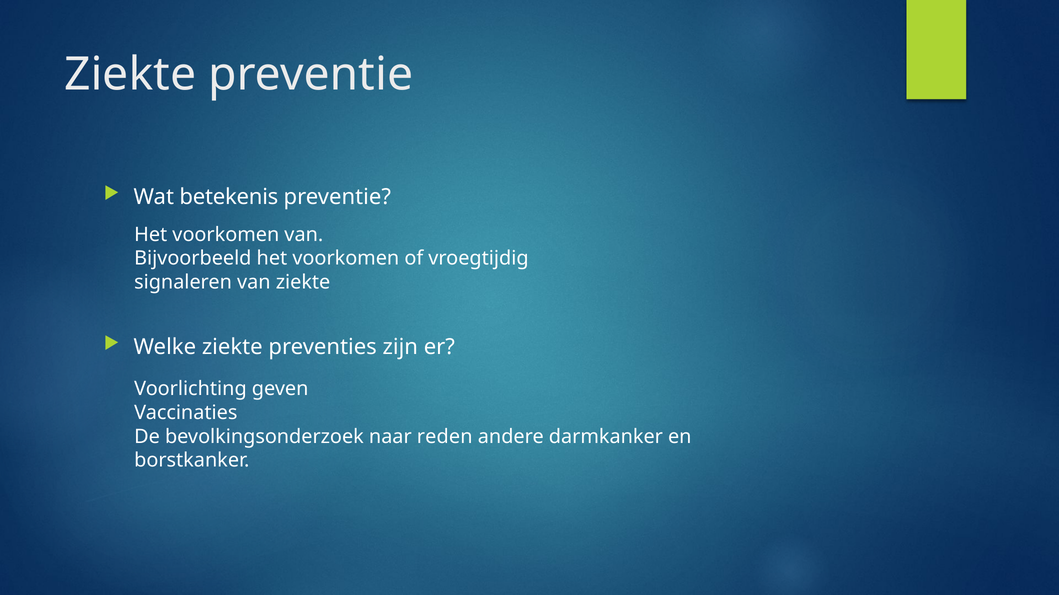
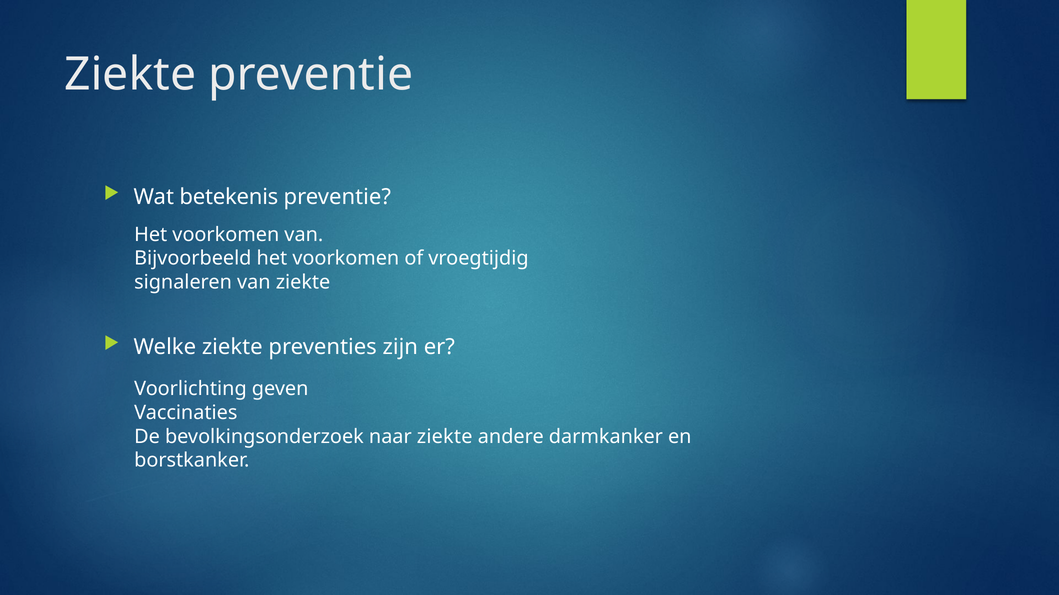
naar reden: reden -> ziekte
